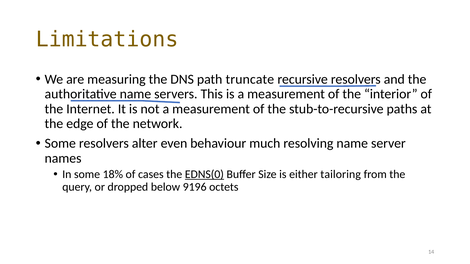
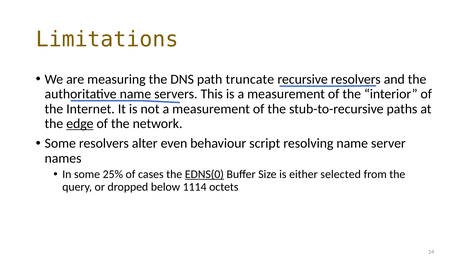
edge underline: none -> present
much: much -> script
18%: 18% -> 25%
tailoring: tailoring -> selected
9196: 9196 -> 1114
